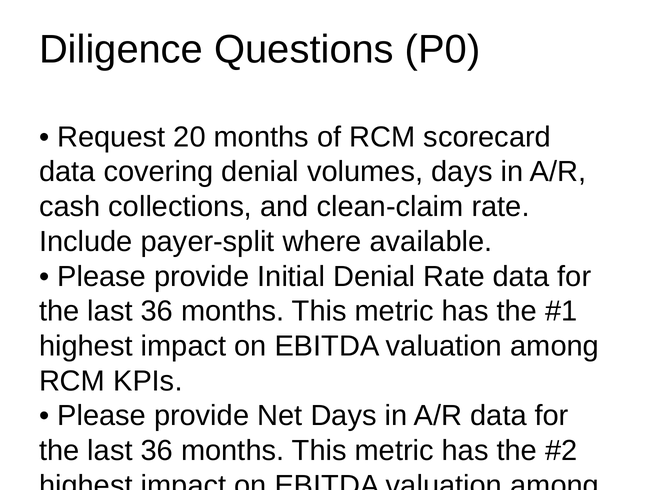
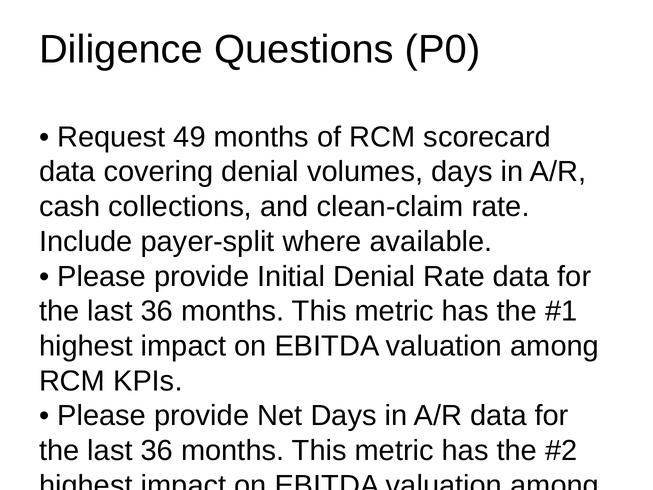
20: 20 -> 49
